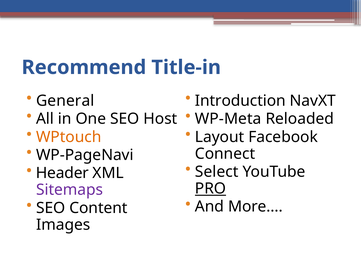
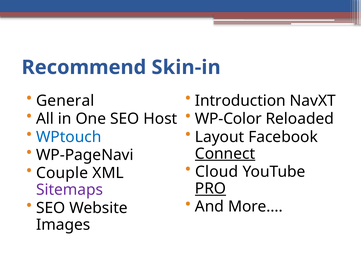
Title-in: Title-in -> Skin-in
WP-Meta: WP-Meta -> WP-Color
WPtouch colour: orange -> blue
Connect underline: none -> present
Select: Select -> Cloud
Header: Header -> Couple
Content: Content -> Website
